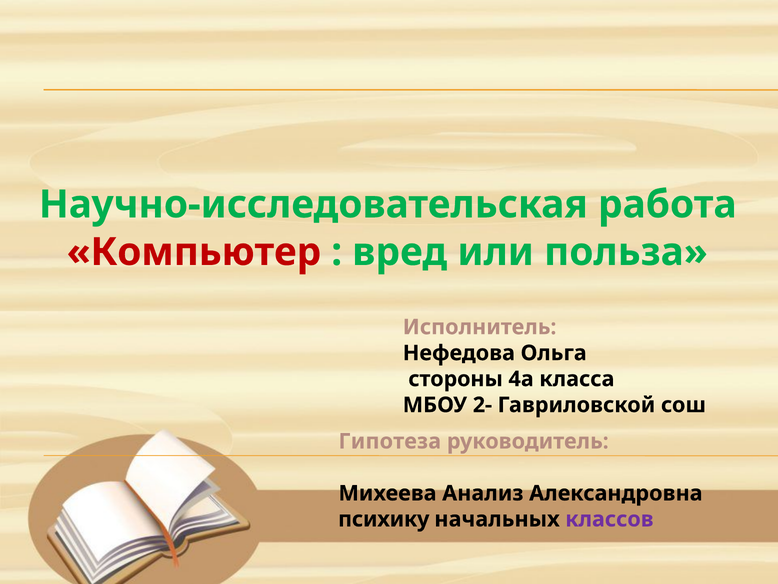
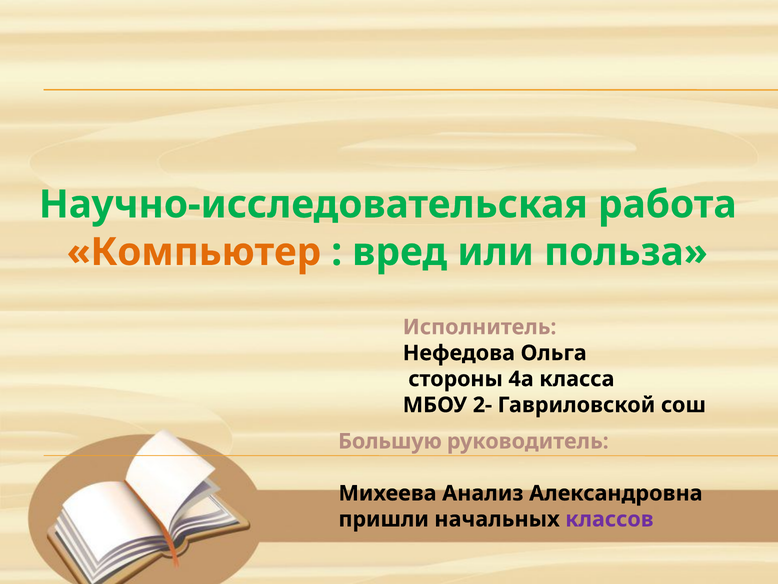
Компьютер colour: red -> orange
Гипотеза: Гипотеза -> Большую
психику: психику -> пришли
